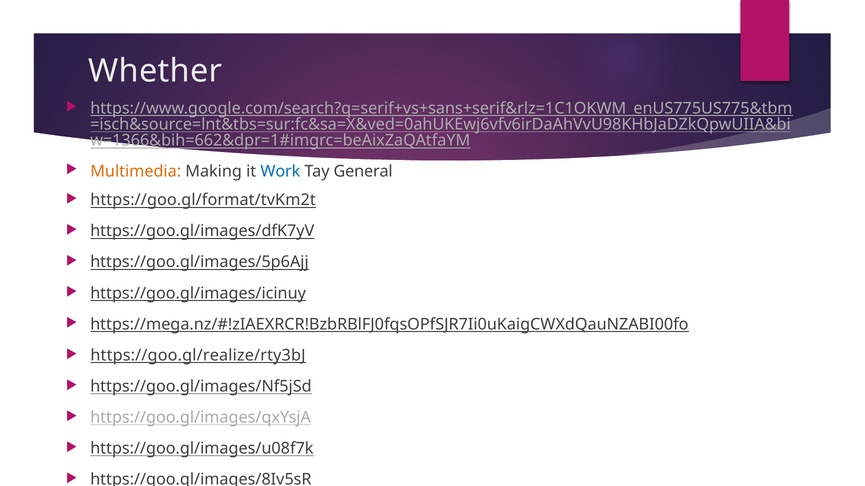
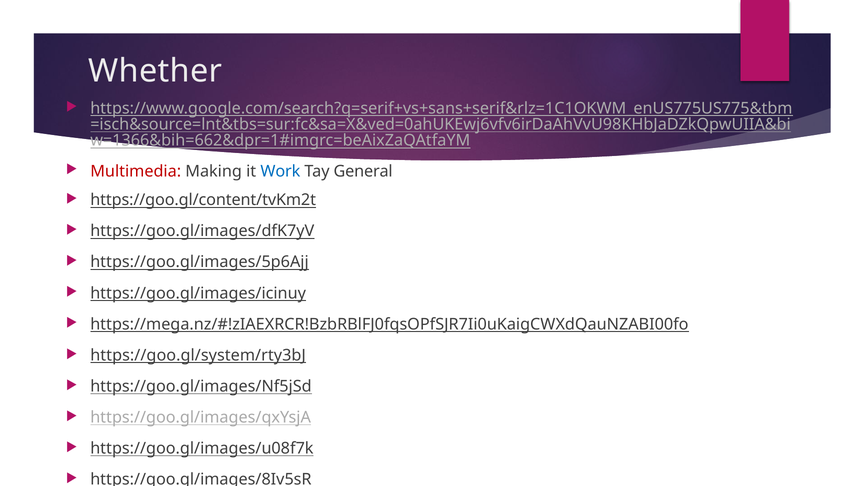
Multimedia colour: orange -> red
https://goo.gl/format/tvKm2t: https://goo.gl/format/tvKm2t -> https://goo.gl/content/tvKm2t
https://goo.gl/realize/rty3bJ: https://goo.gl/realize/rty3bJ -> https://goo.gl/system/rty3bJ
